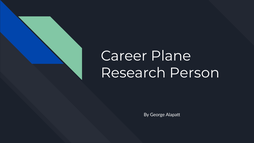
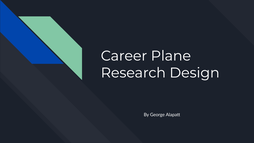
Person: Person -> Design
